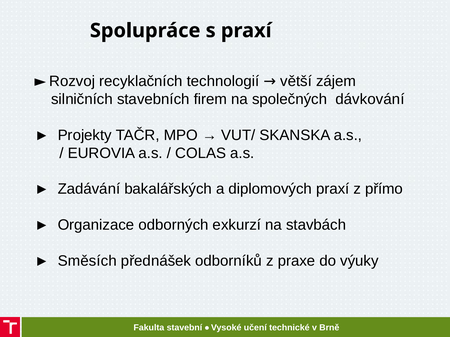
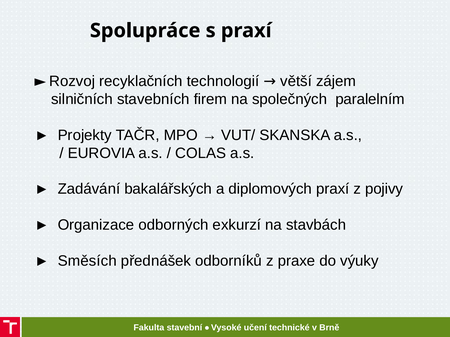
dávkování: dávkování -> paralelním
přímo: přímo -> pojivy
